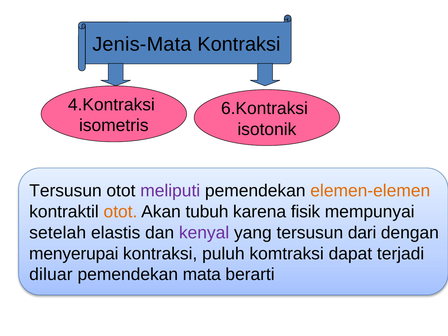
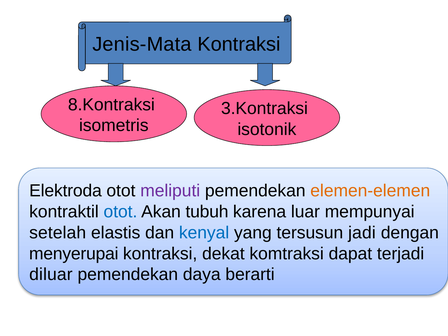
4.Kontraksi: 4.Kontraksi -> 8.Kontraksi
6.Kontraksi: 6.Kontraksi -> 3.Kontraksi
Tersusun at (65, 191): Tersusun -> Elektroda
otot at (120, 212) colour: orange -> blue
fisik: fisik -> luar
kenyal colour: purple -> blue
dari: dari -> jadi
puluh: puluh -> dekat
mata: mata -> daya
